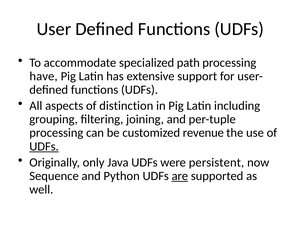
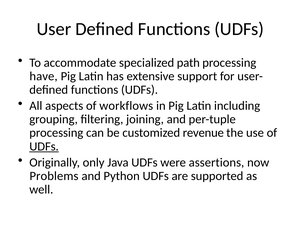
distinction: distinction -> workflows
persistent: persistent -> assertions
Sequence: Sequence -> Problems
are underline: present -> none
